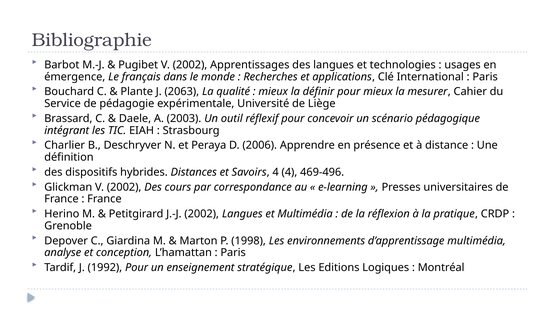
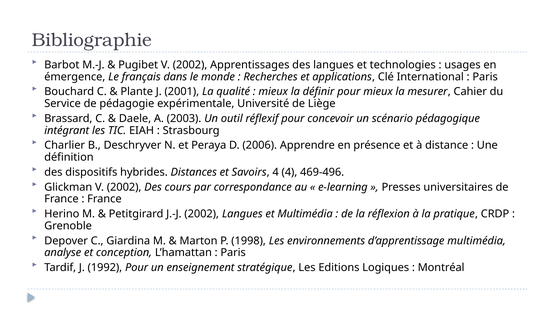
2063: 2063 -> 2001
